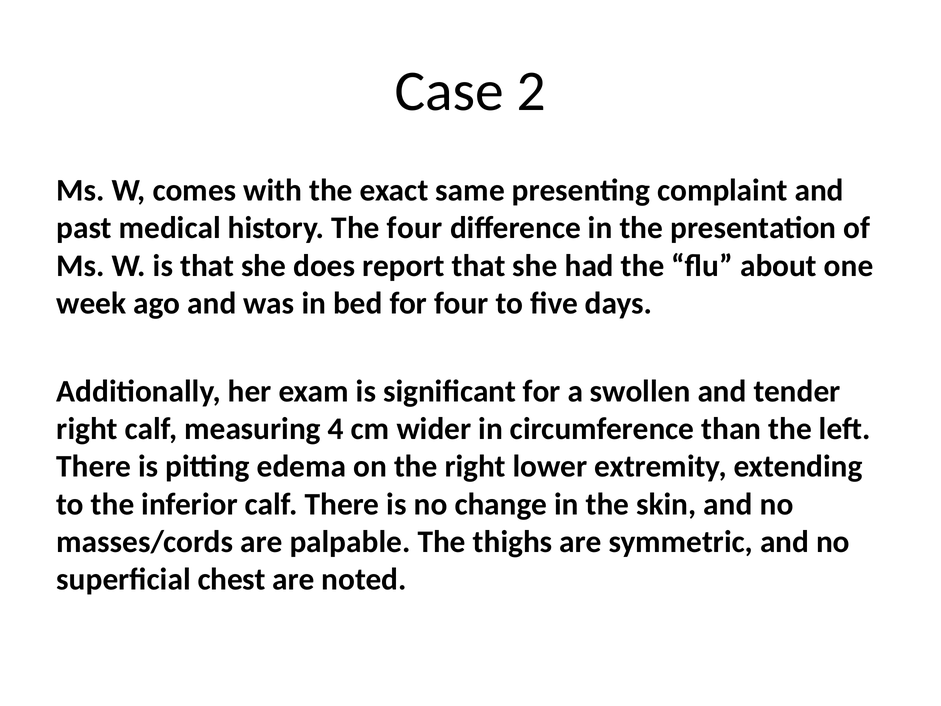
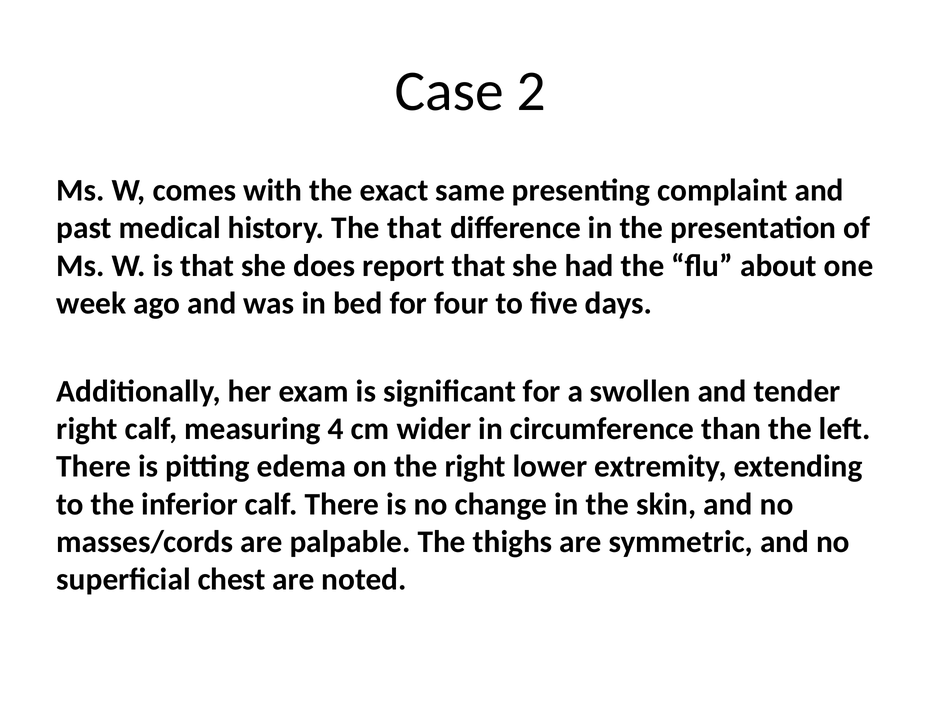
The four: four -> that
